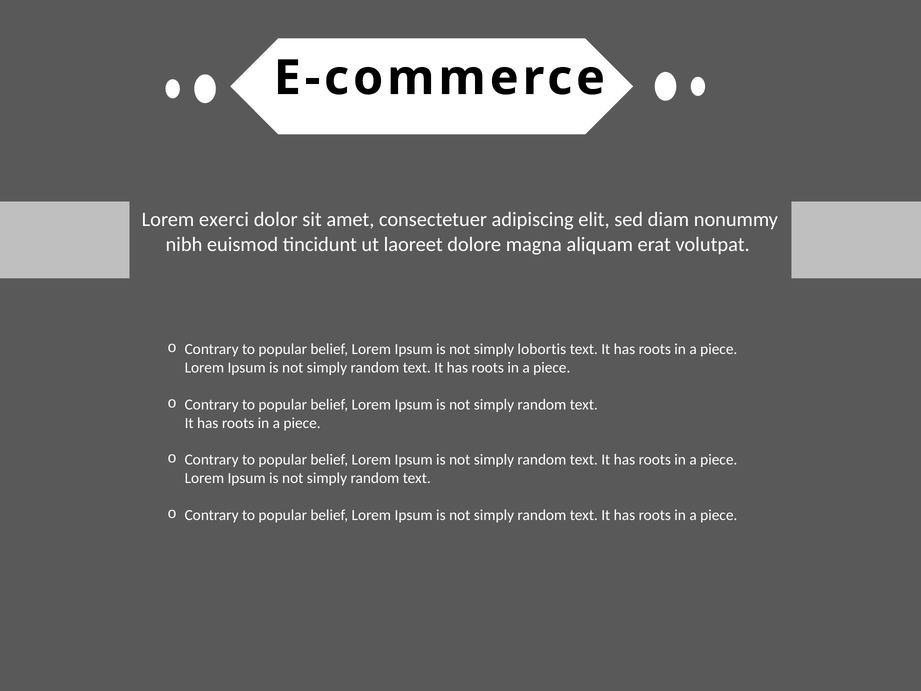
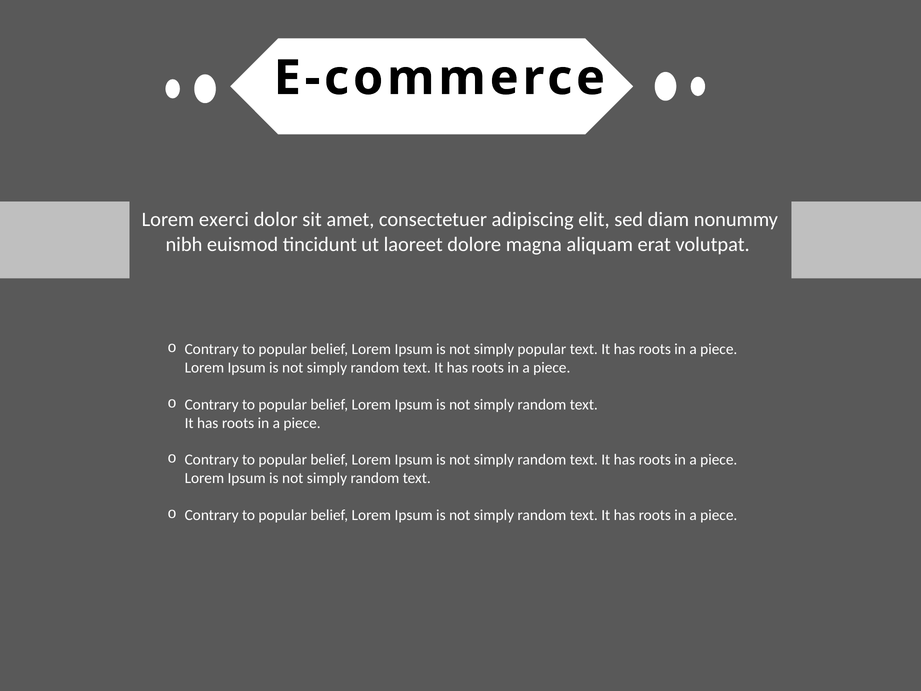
simply lobortis: lobortis -> popular
